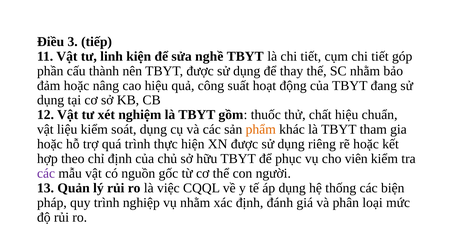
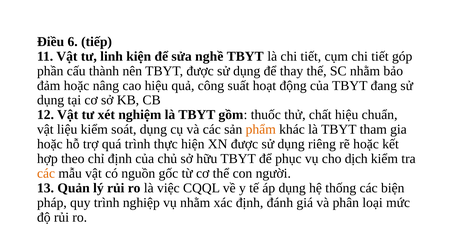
3: 3 -> 6
viên: viên -> dịch
các at (46, 174) colour: purple -> orange
